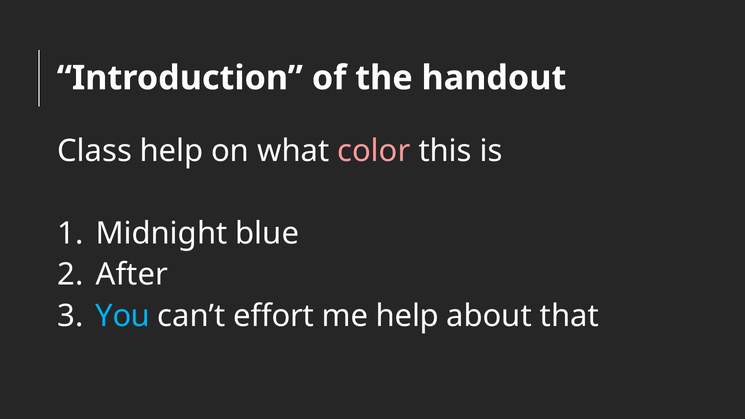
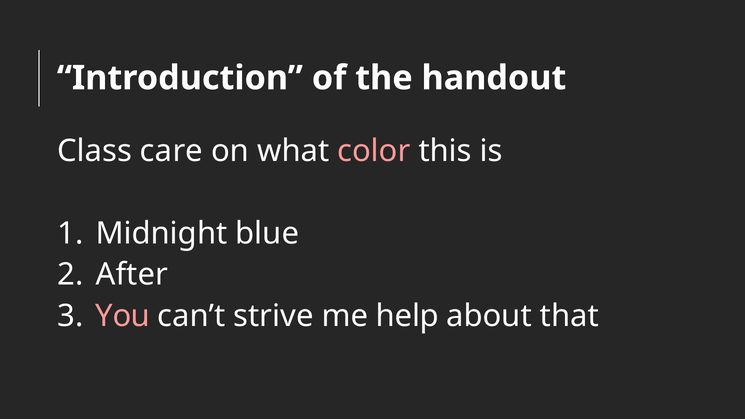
Class help: help -> care
You colour: light blue -> pink
effort: effort -> strive
